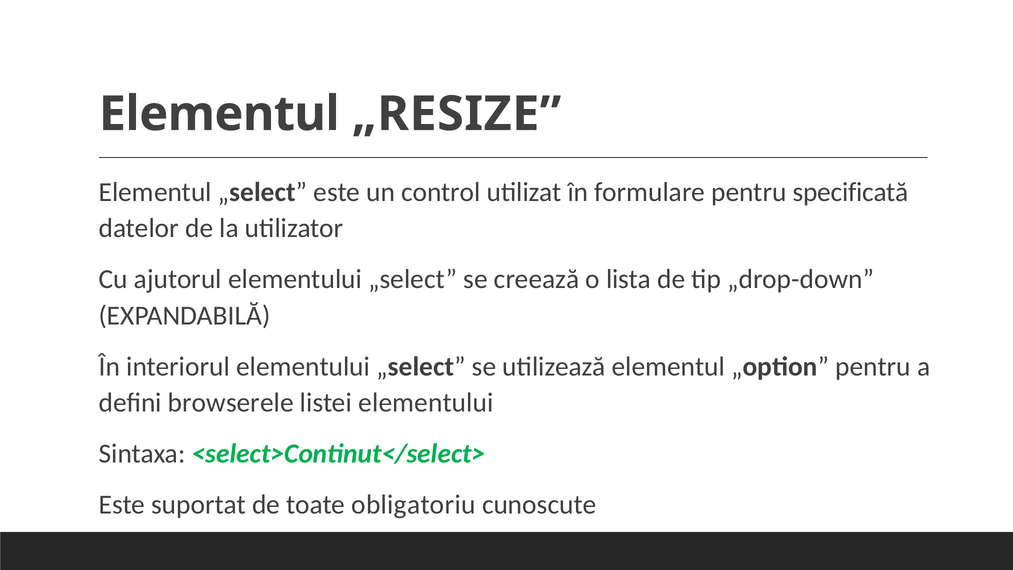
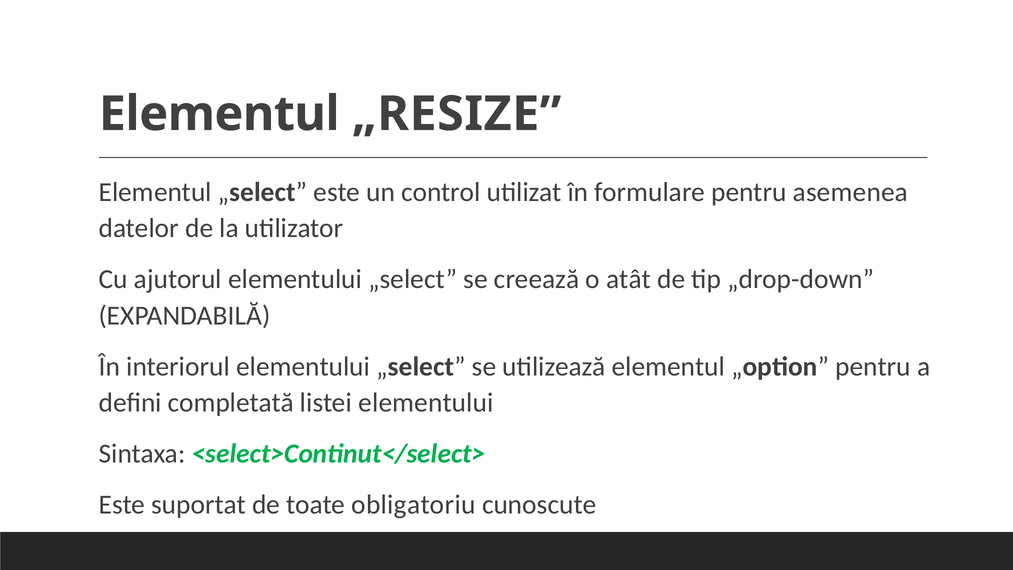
specificată: specificată -> asemenea
lista: lista -> atât
browserele: browserele -> completată
